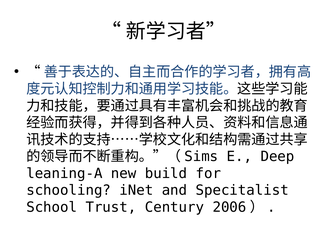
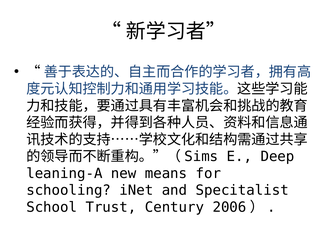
build: build -> means
